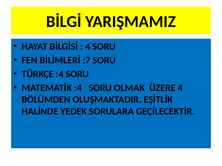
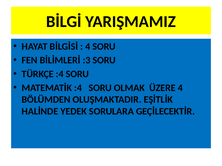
:7: :7 -> :3
